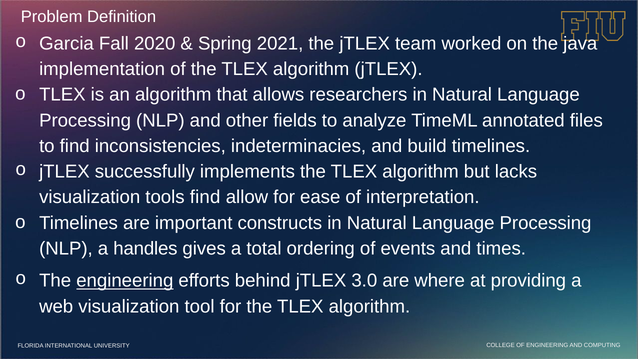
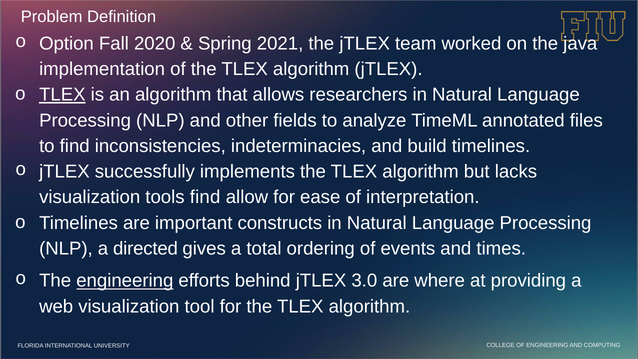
Garcia: Garcia -> Option
TLEX at (62, 95) underline: none -> present
handles: handles -> directed
